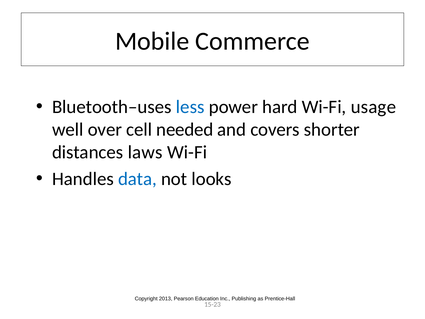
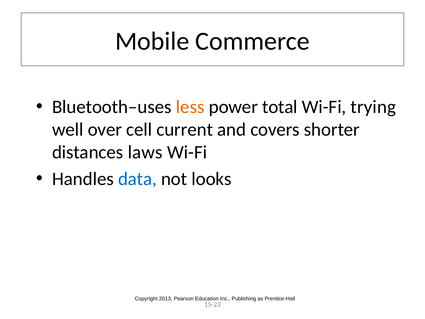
less colour: blue -> orange
hard: hard -> total
usage: usage -> trying
needed: needed -> current
